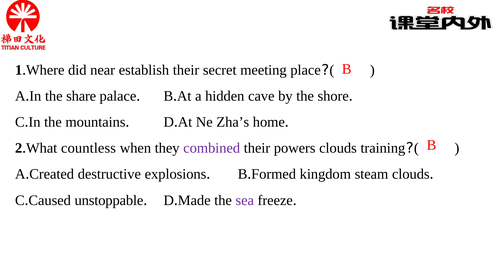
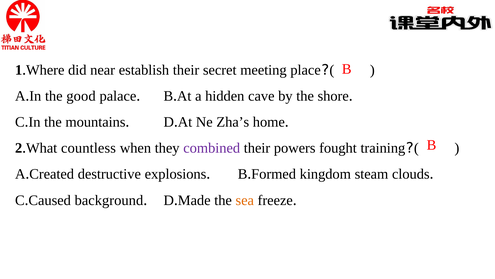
share: share -> good
powers clouds: clouds -> fought
unstoppable: unstoppable -> background
sea colour: purple -> orange
